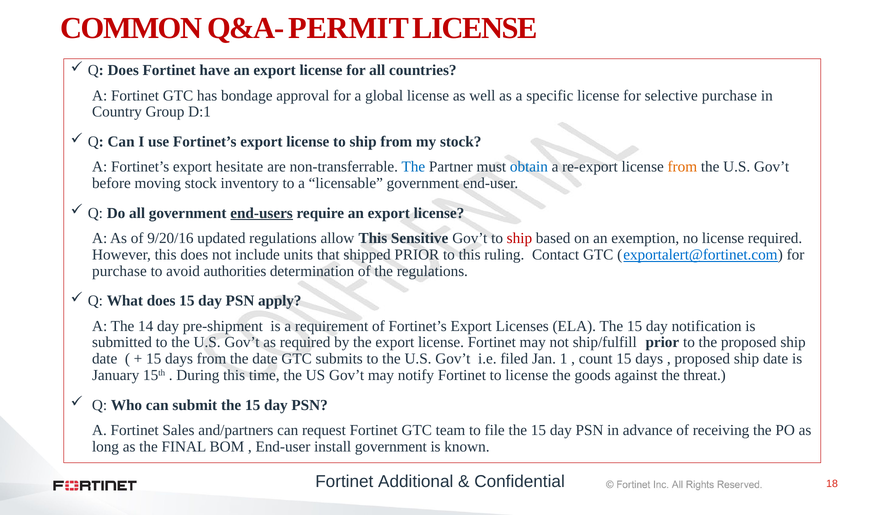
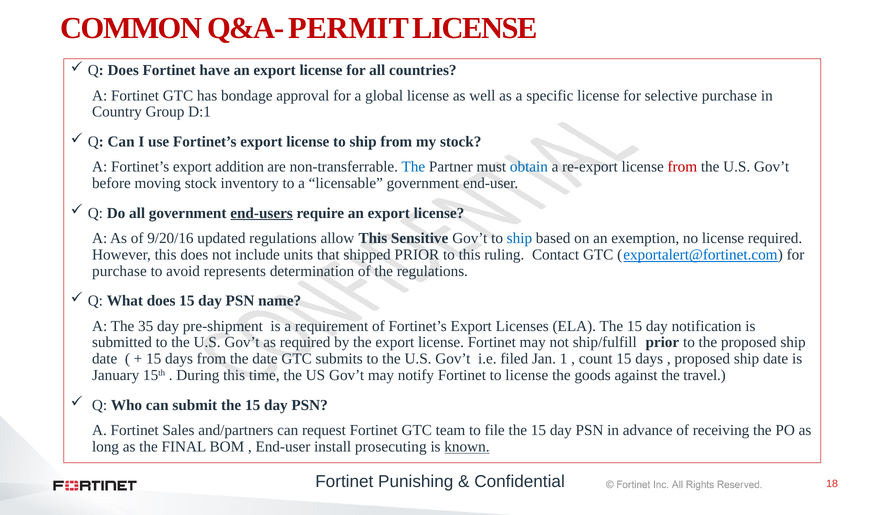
hesitate: hesitate -> addition
from at (682, 167) colour: orange -> red
ship at (519, 238) colour: red -> blue
authorities: authorities -> represents
apply: apply -> name
14: 14 -> 35
threat: threat -> travel
install government: government -> prosecuting
known underline: none -> present
Additional: Additional -> Punishing
